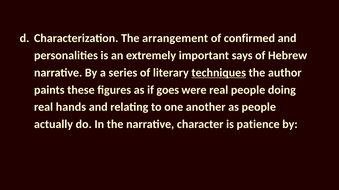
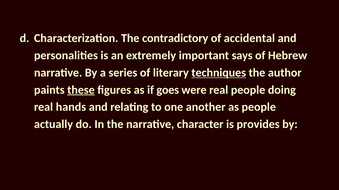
arrangement: arrangement -> contradictory
confirmed: confirmed -> accidental
these underline: none -> present
patience: patience -> provides
